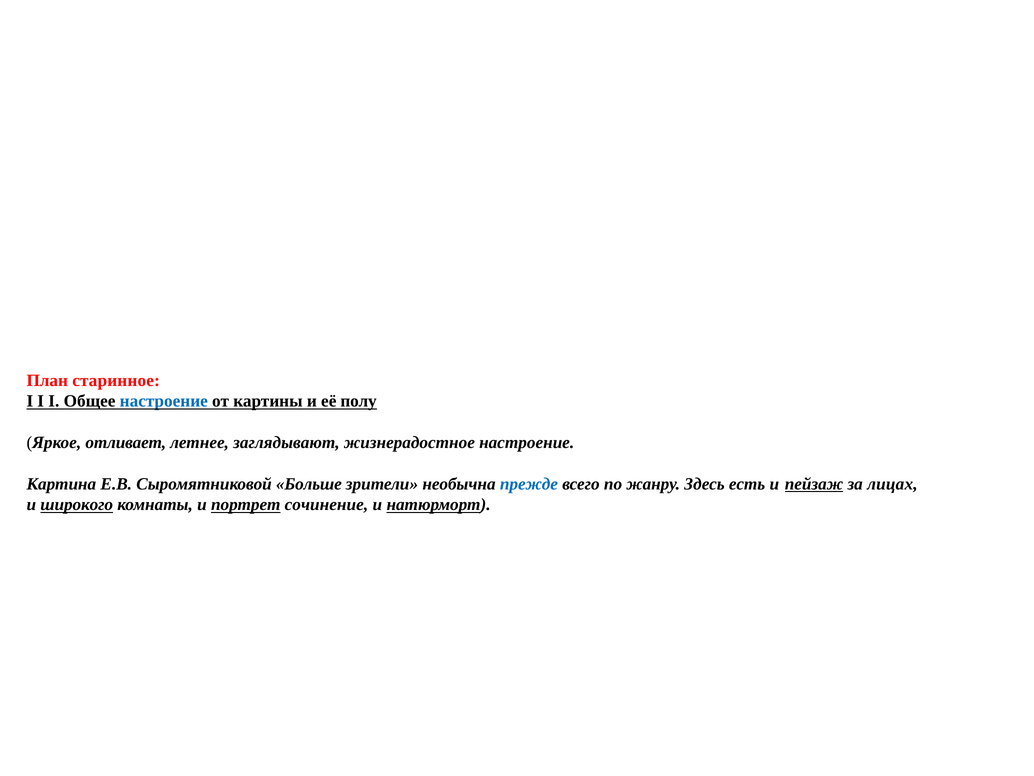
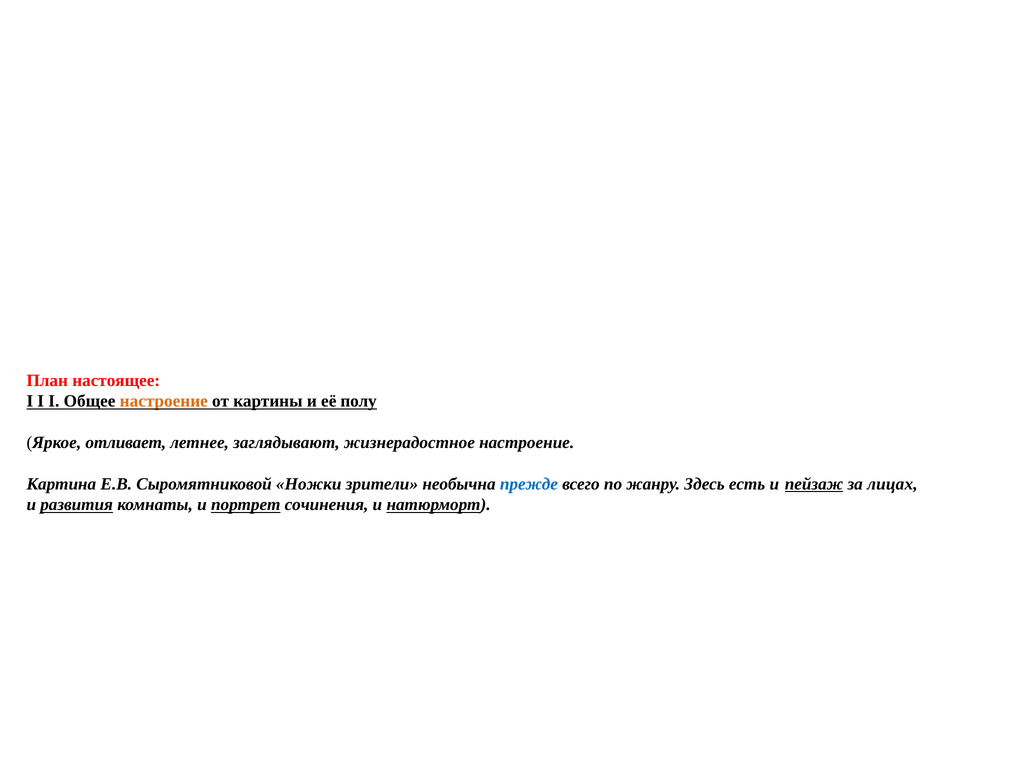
старинное: старинное -> настоящее
настроение at (164, 401) colour: blue -> orange
Больше: Больше -> Ножки
широкого: широкого -> развития
сочинение: сочинение -> сочинения
